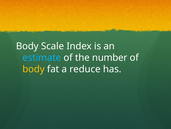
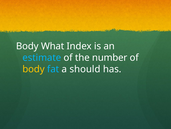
Scale: Scale -> What
fat colour: white -> light blue
reduce: reduce -> should
